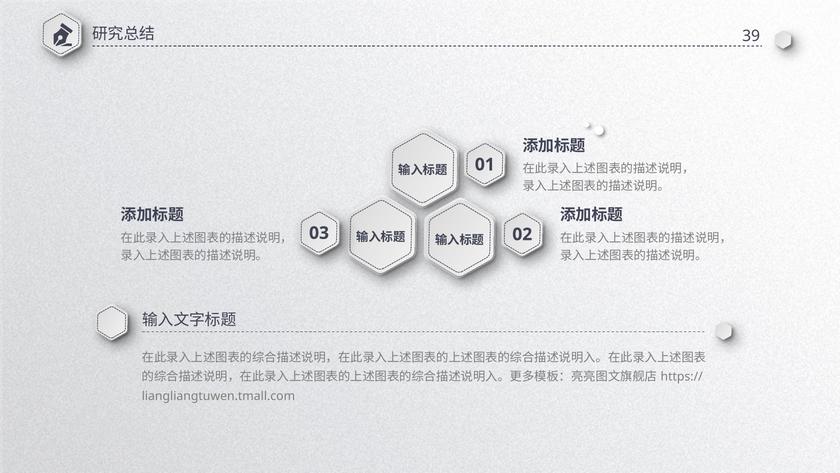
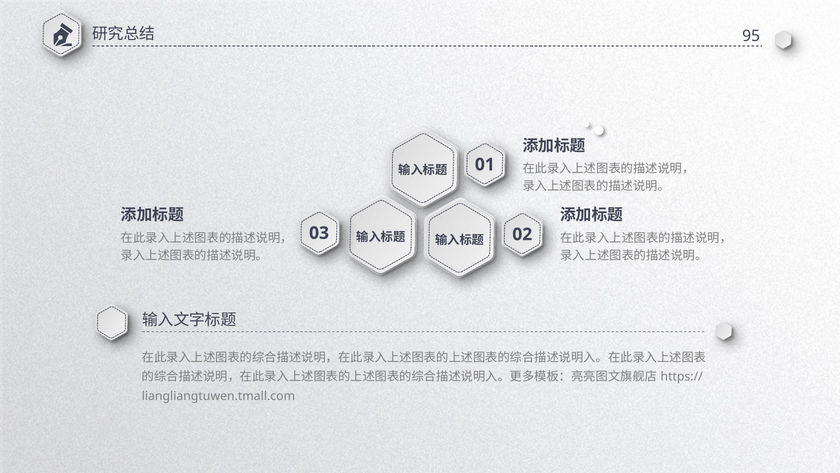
39: 39 -> 95
